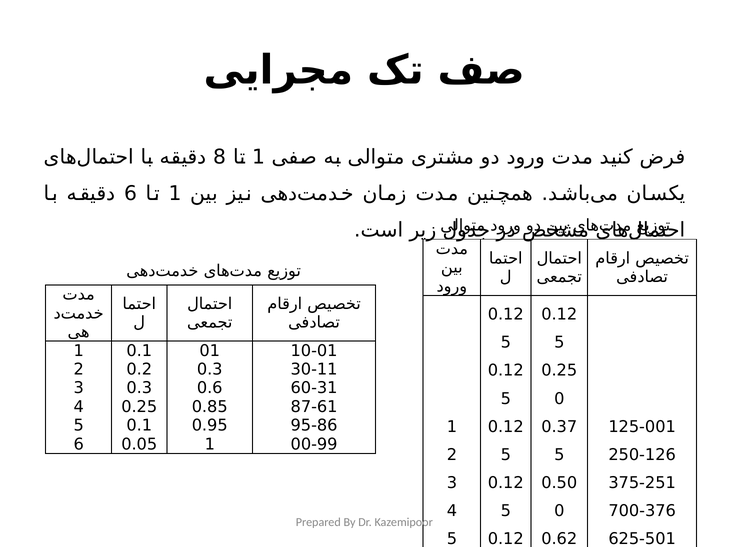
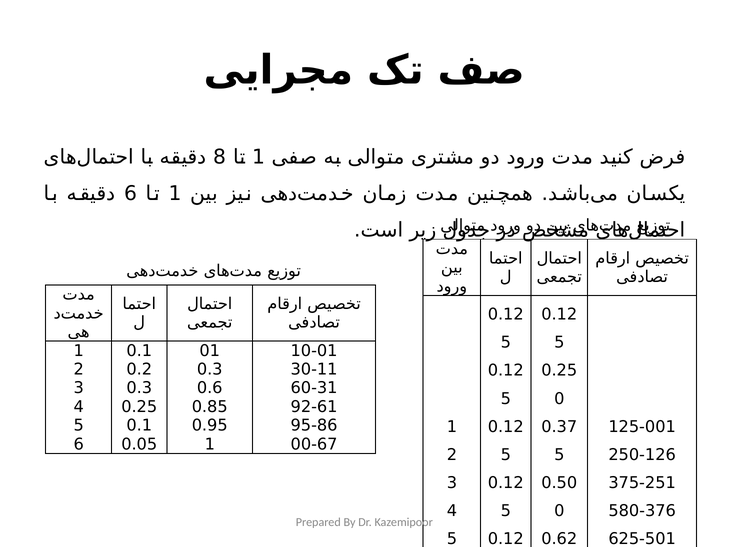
87-61: 87-61 -> 92-61
00-99: 00-99 -> 00-67
700-376: 700-376 -> 580-376
